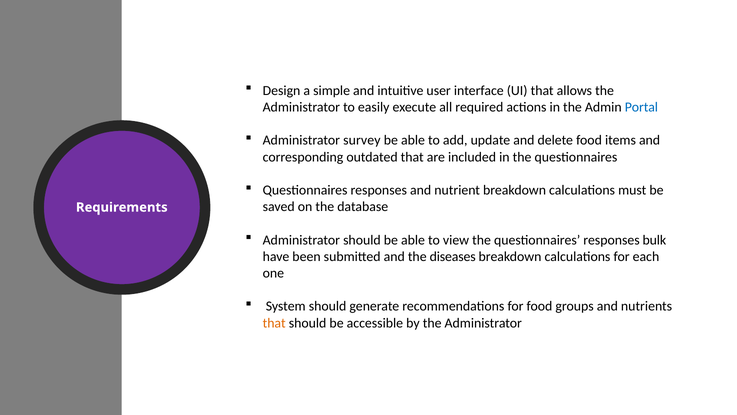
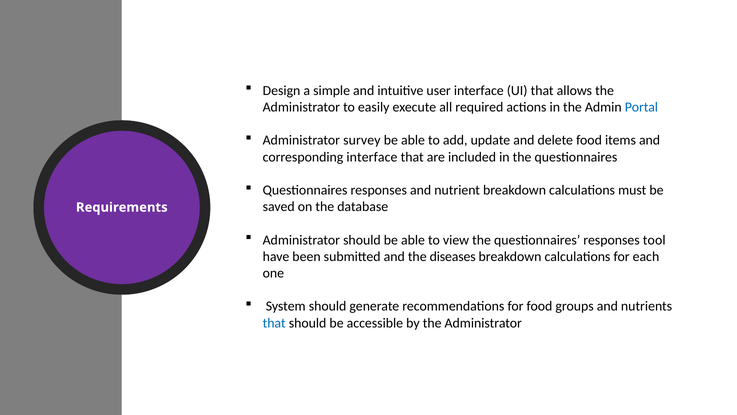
corresponding outdated: outdated -> interface
bulk: bulk -> tool
that at (274, 323) colour: orange -> blue
